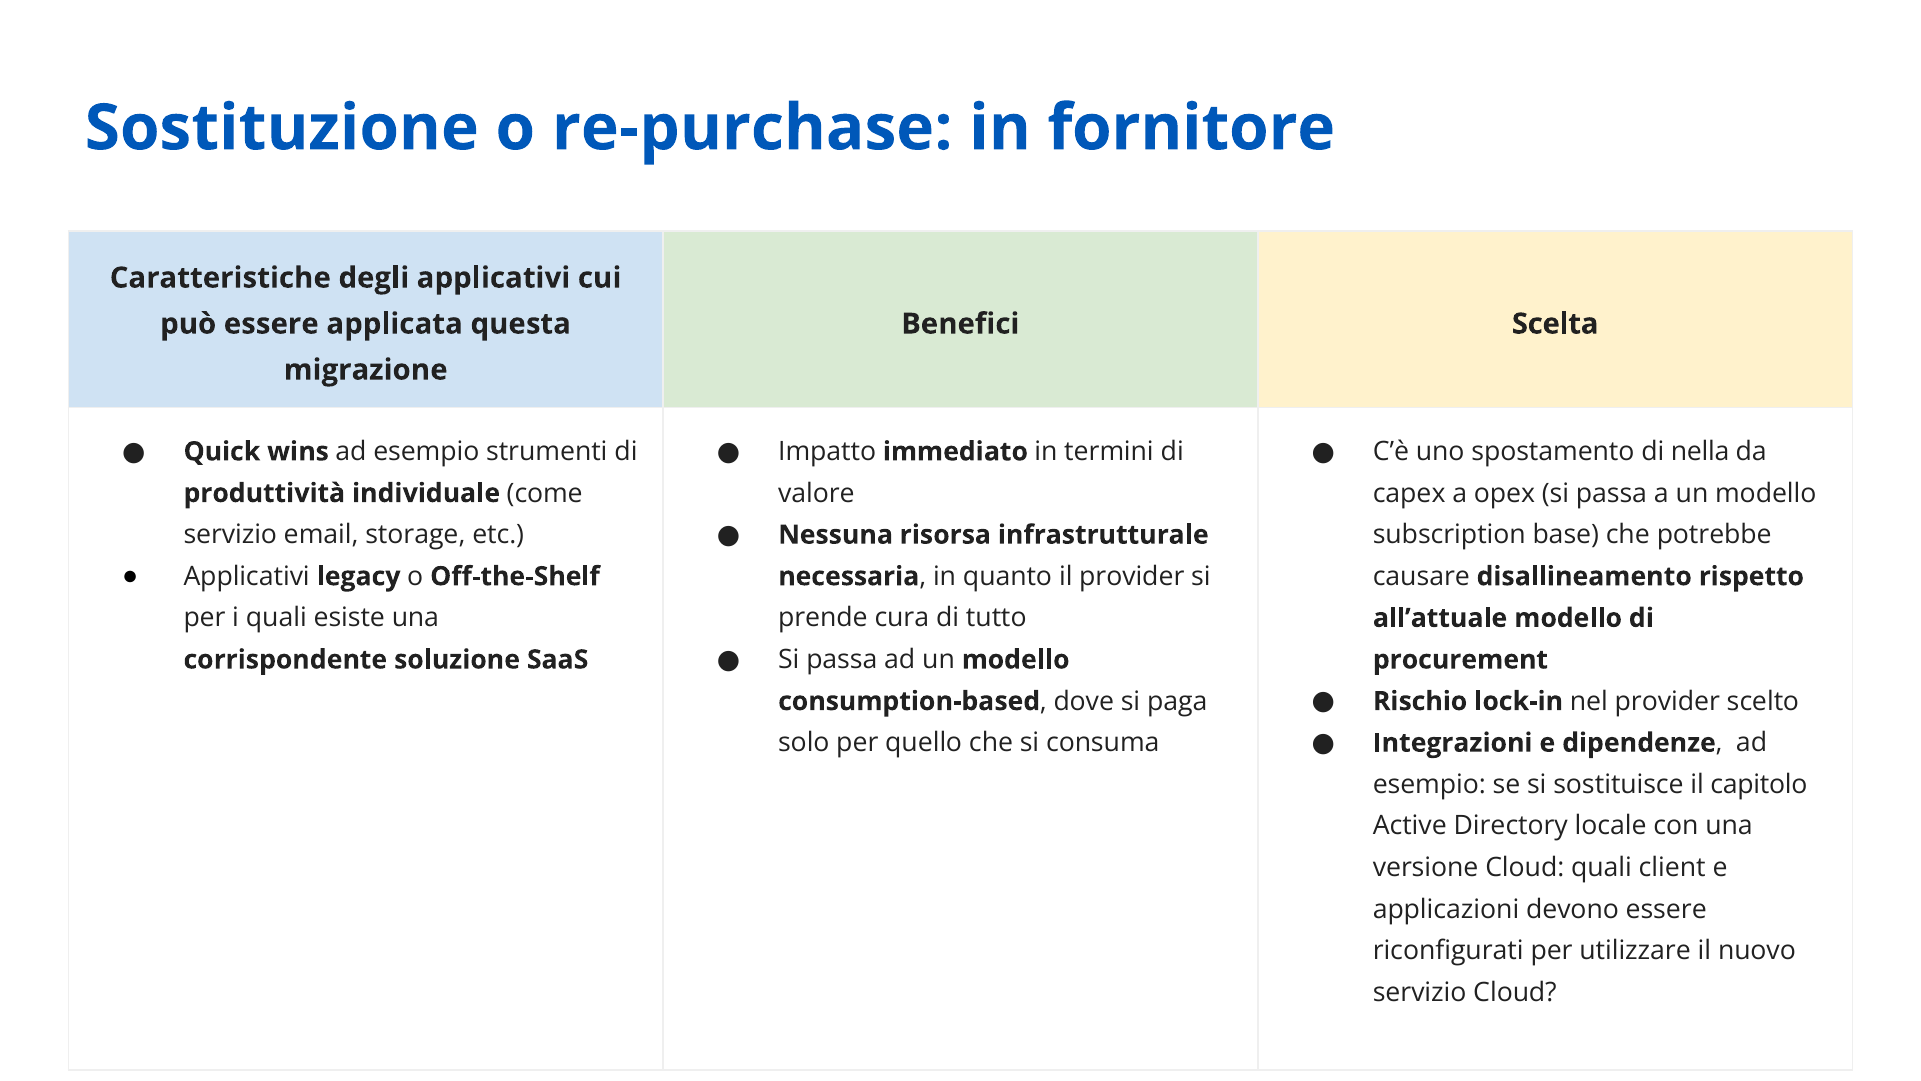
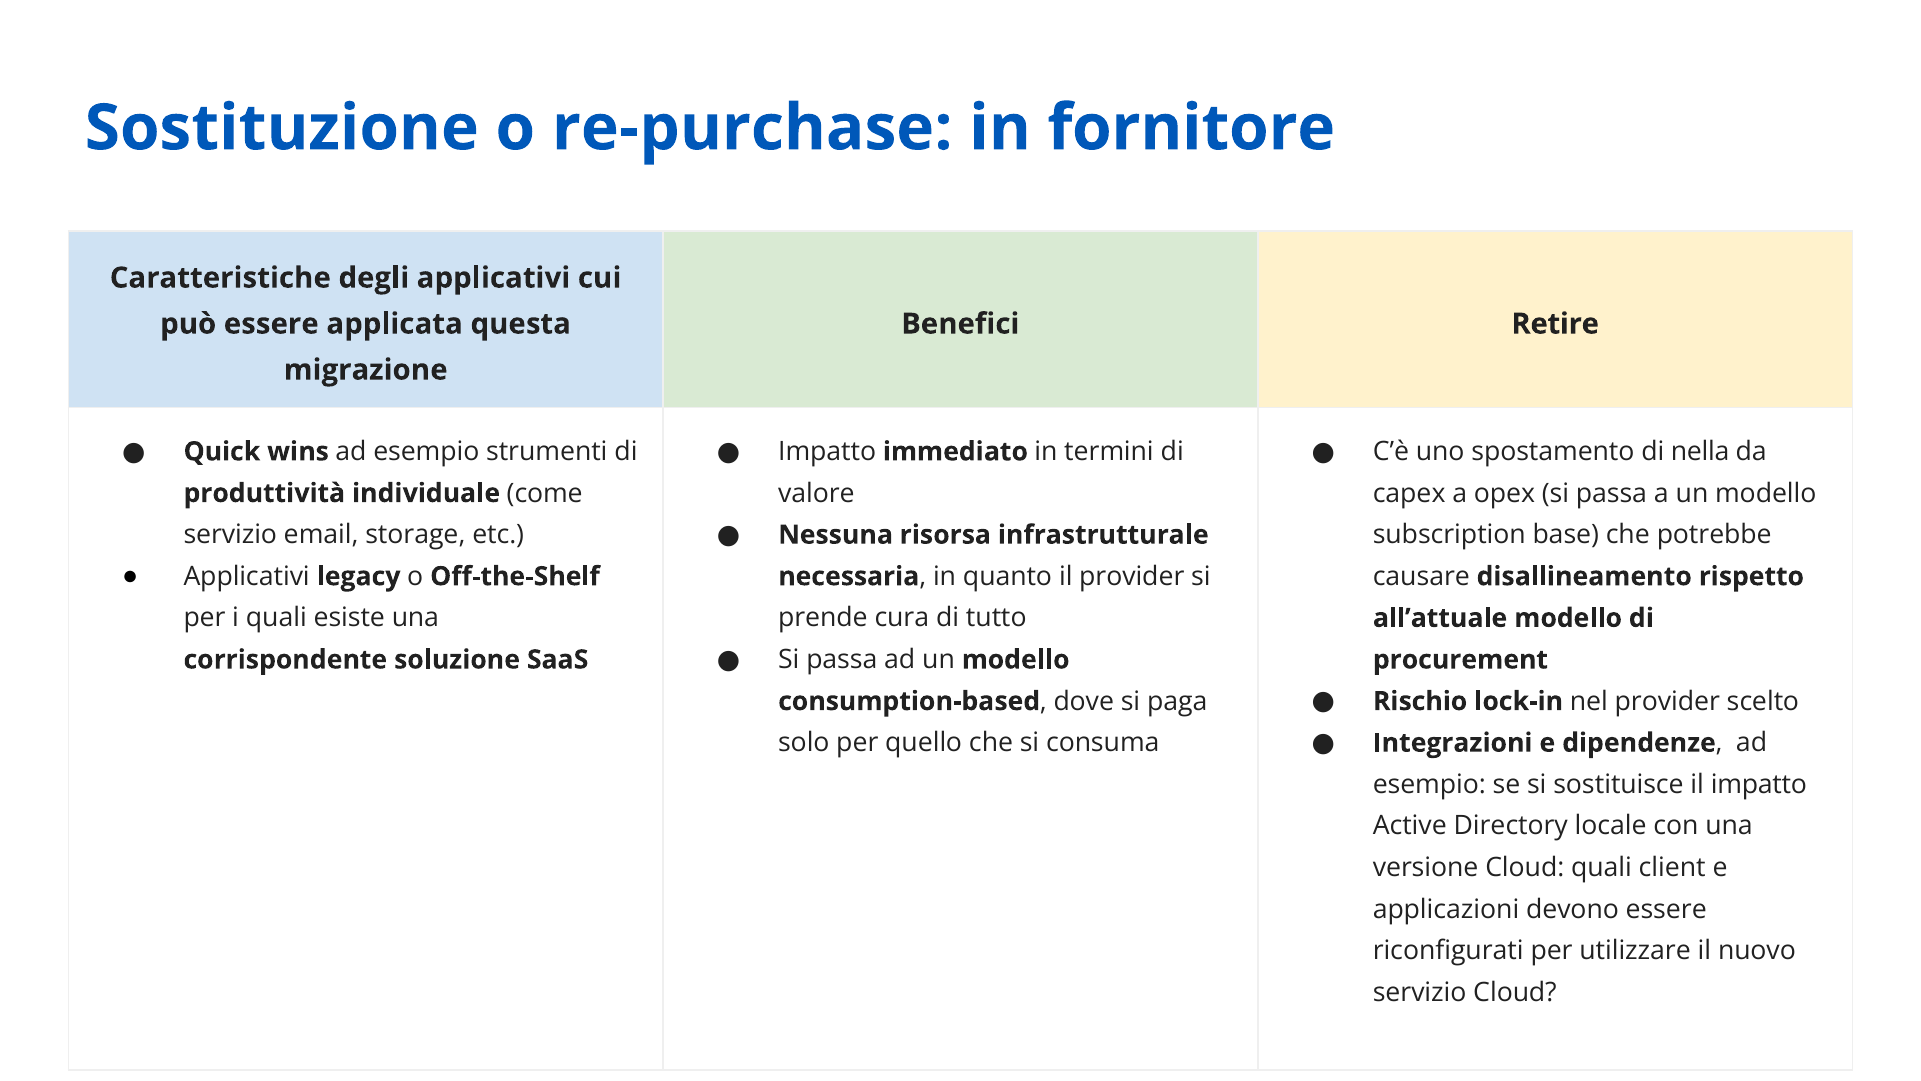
Scelta: Scelta -> Retire
il capitolo: capitolo -> impatto
